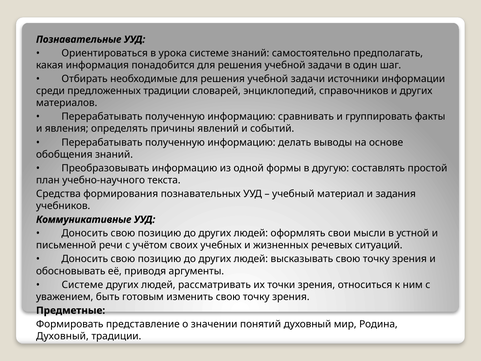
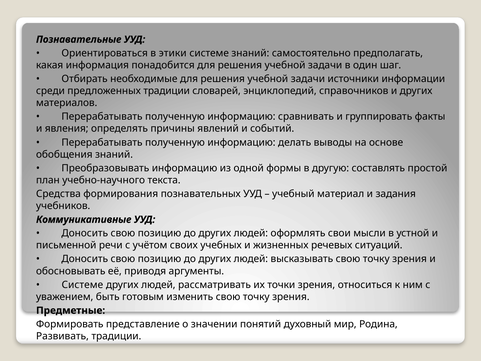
урока: урока -> этики
Духовный at (62, 336): Духовный -> Развивать
